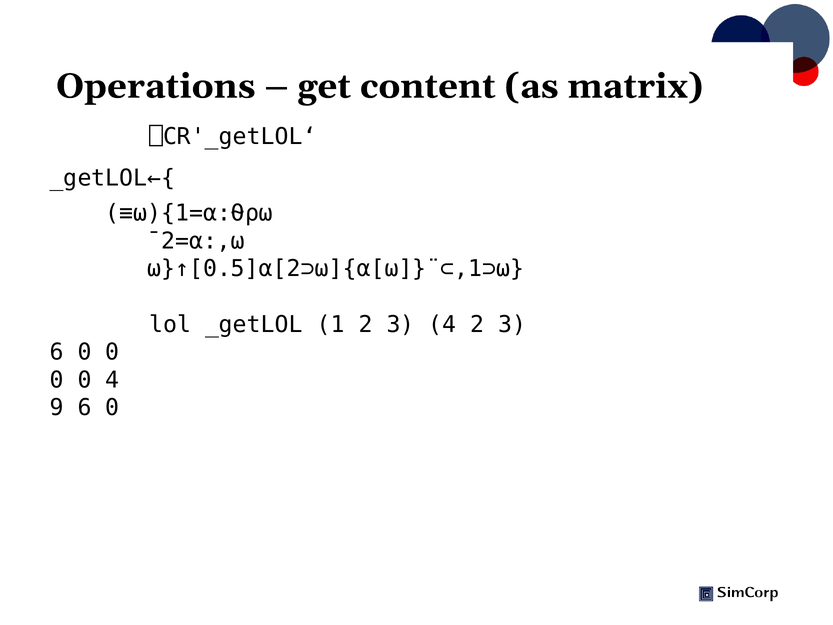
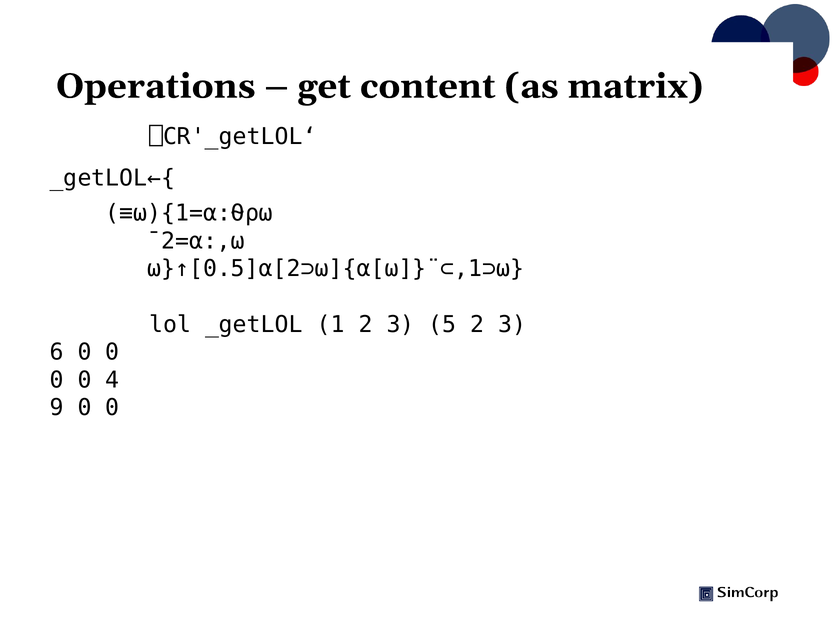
3 4: 4 -> 5
9 6: 6 -> 0
